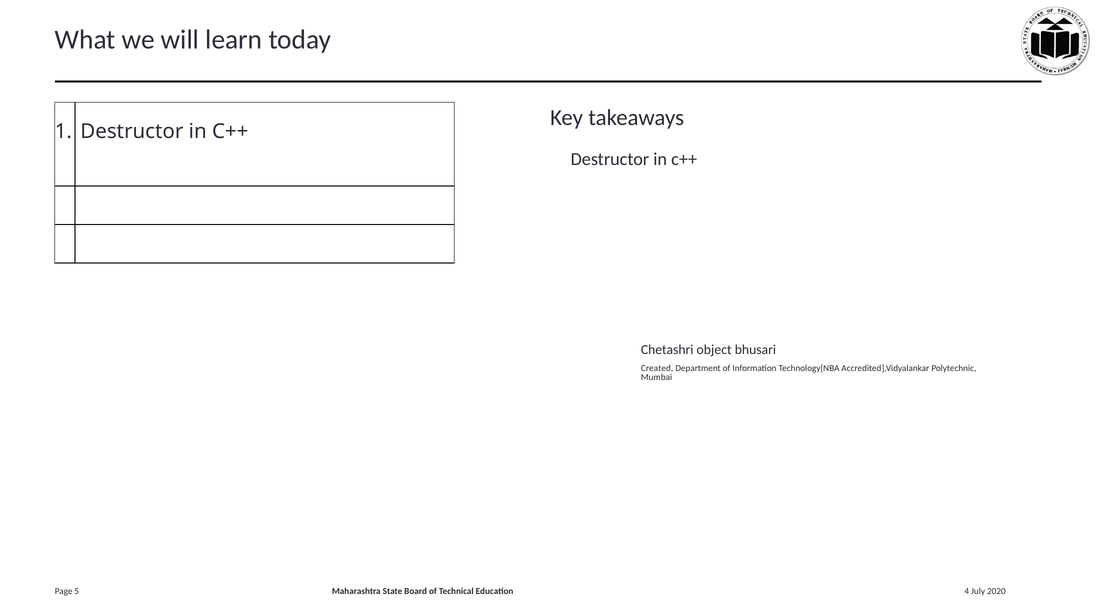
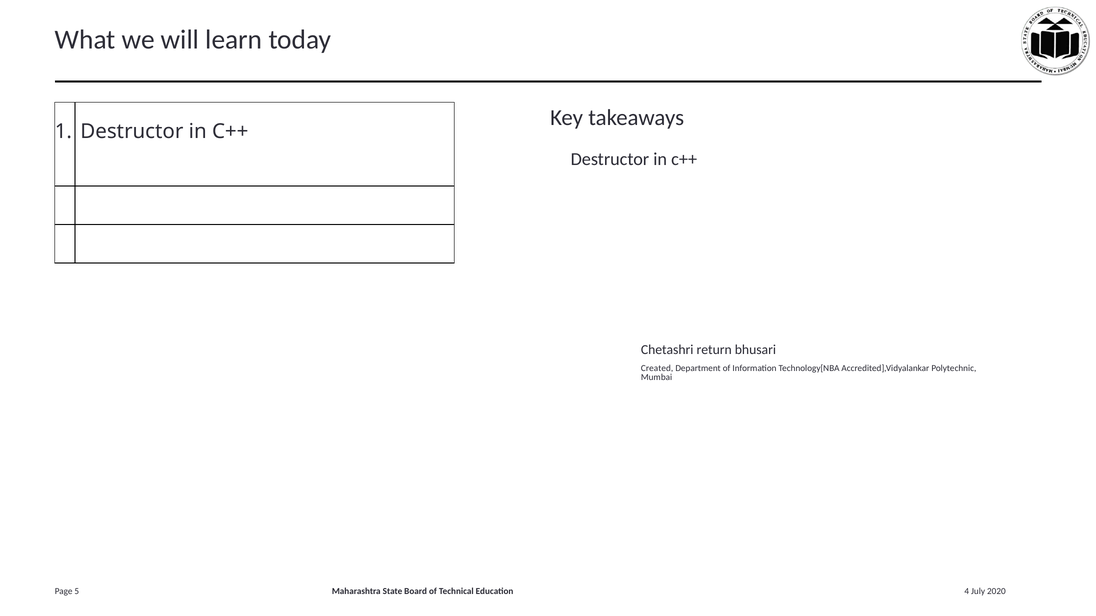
object: object -> return
